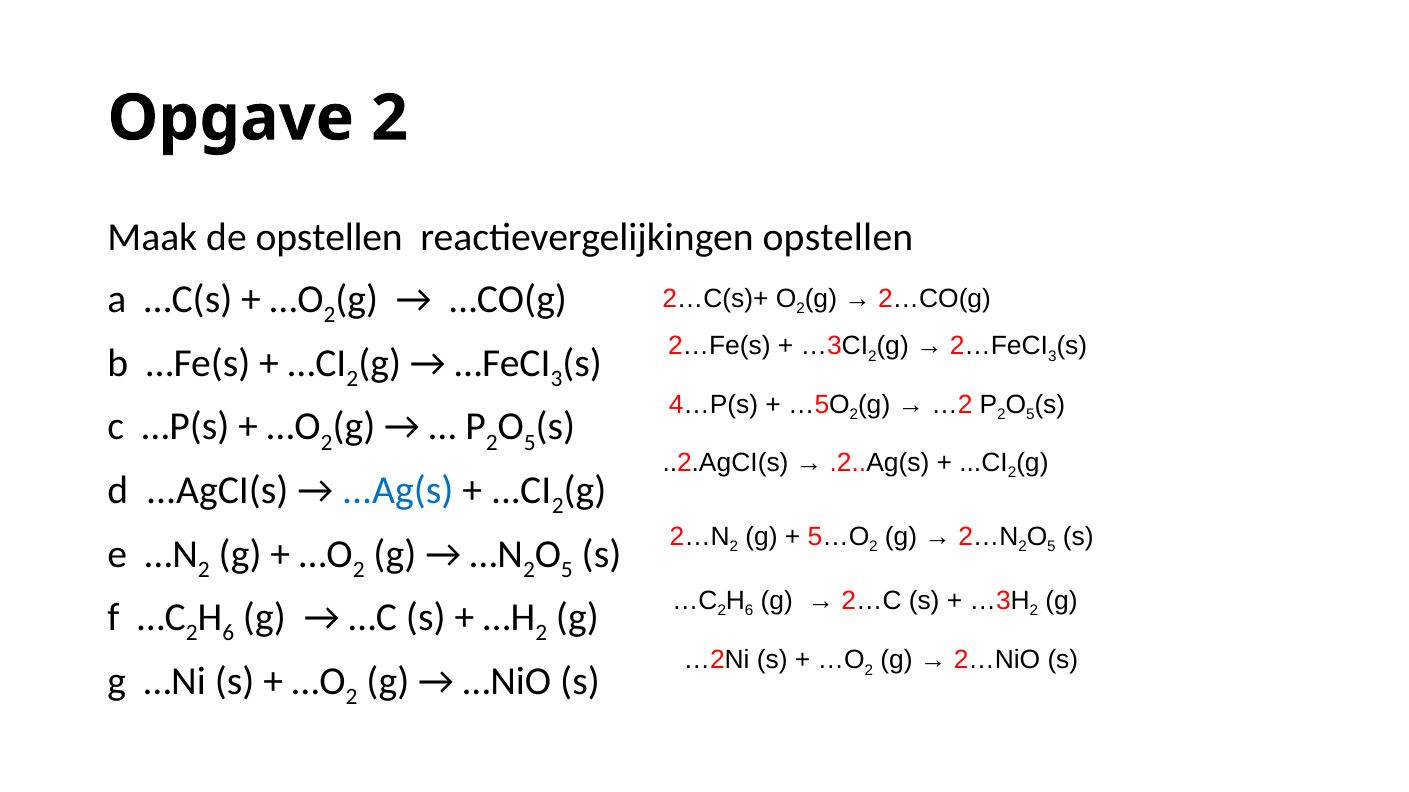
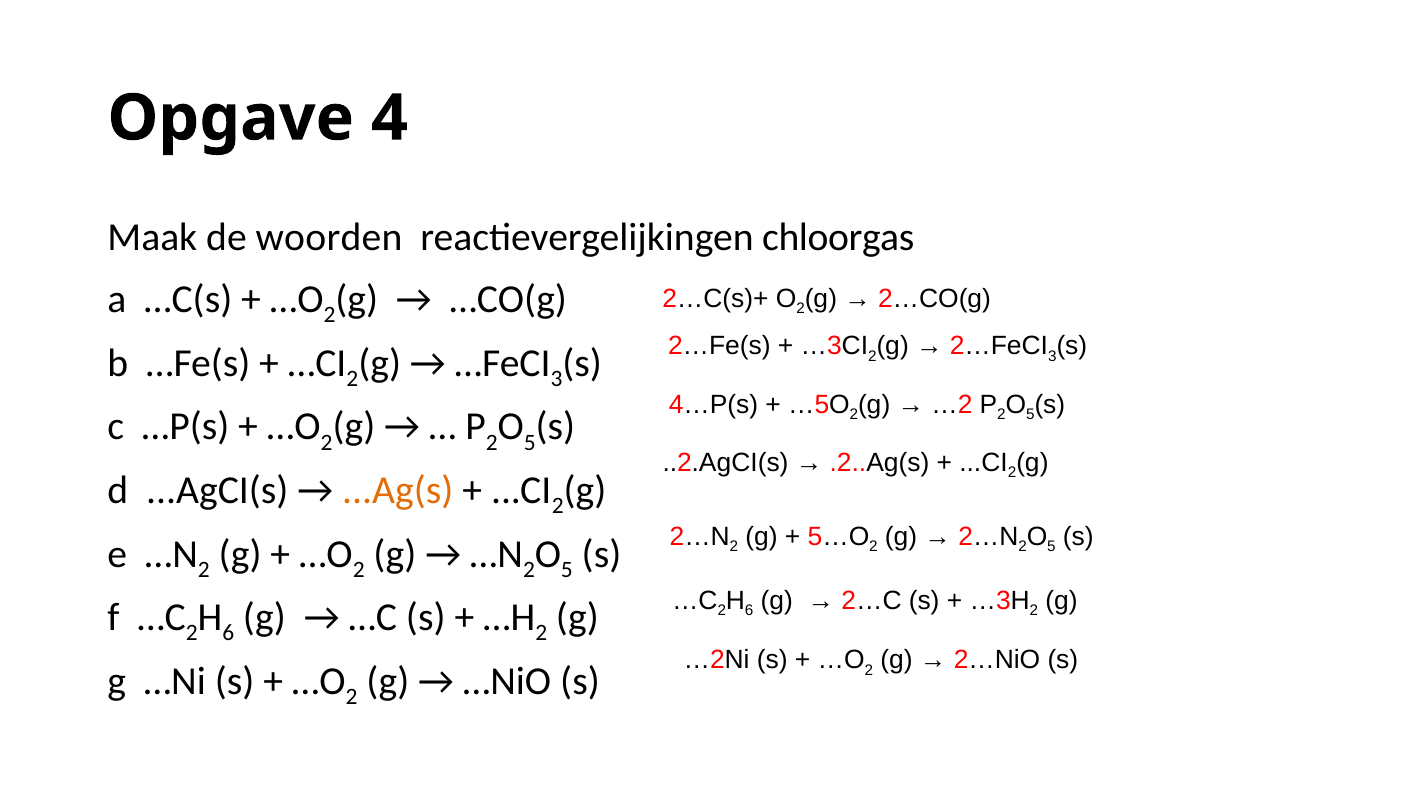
Opgave 2: 2 -> 4
de opstellen: opstellen -> woorden
reactievergelijkingen opstellen: opstellen -> chloorgas
...Ag(s colour: blue -> orange
